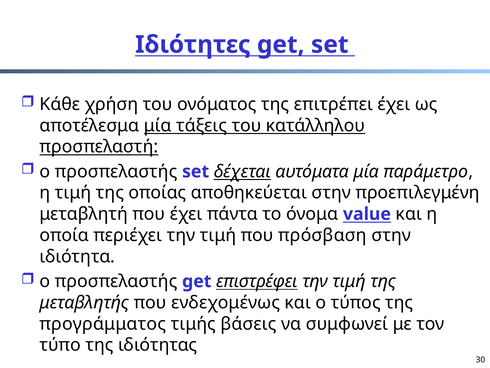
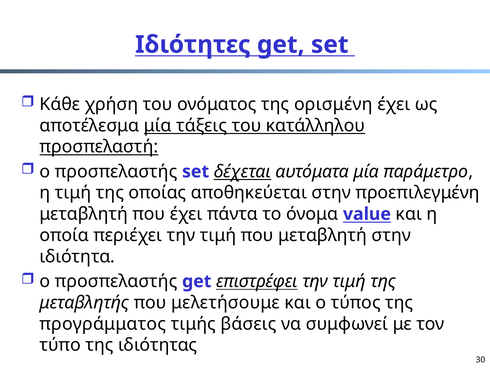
επιτρέπει: επιτρέπει -> ορισμένη
που πρόσβαση: πρόσβαση -> μεταβλητή
ενδεχομένως: ενδεχομένως -> μελετήσουμε
